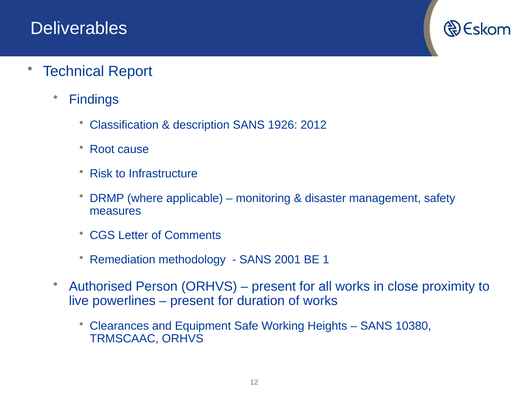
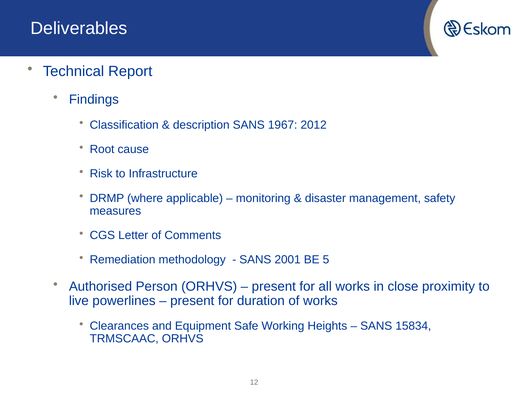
1926: 1926 -> 1967
1: 1 -> 5
10380: 10380 -> 15834
